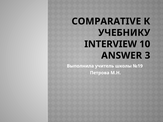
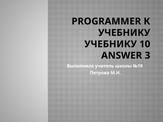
COMPARATIVE: COMPARATIVE -> PROGRAMMER
INTERVIEW at (111, 44): INTERVIEW -> УЧЕБНИКУ
